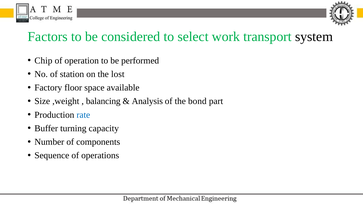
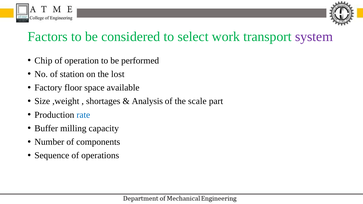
system colour: black -> purple
balancing: balancing -> shortages
bond: bond -> scale
turning: turning -> milling
